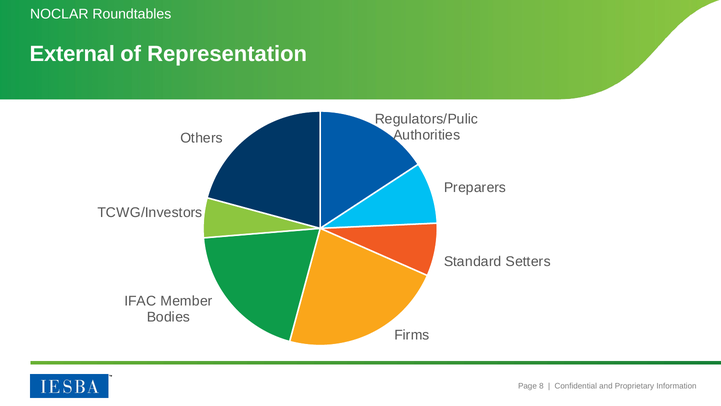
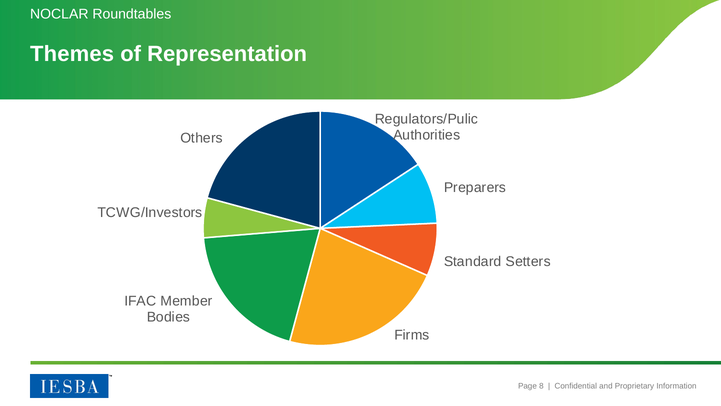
External: External -> Themes
